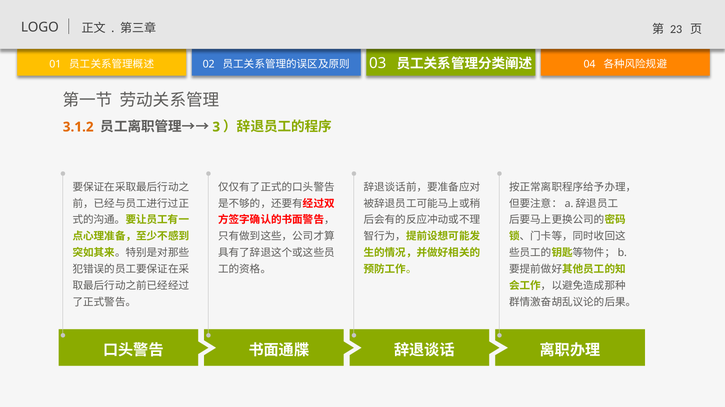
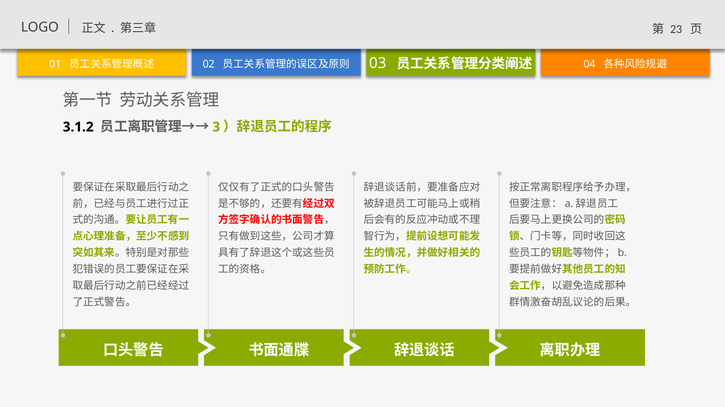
3.1.2 colour: orange -> black
